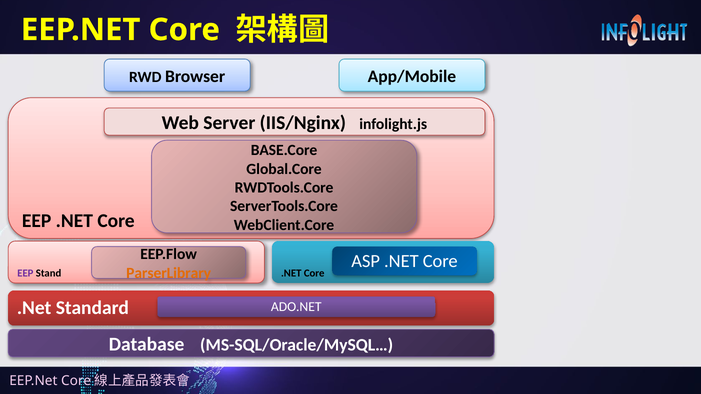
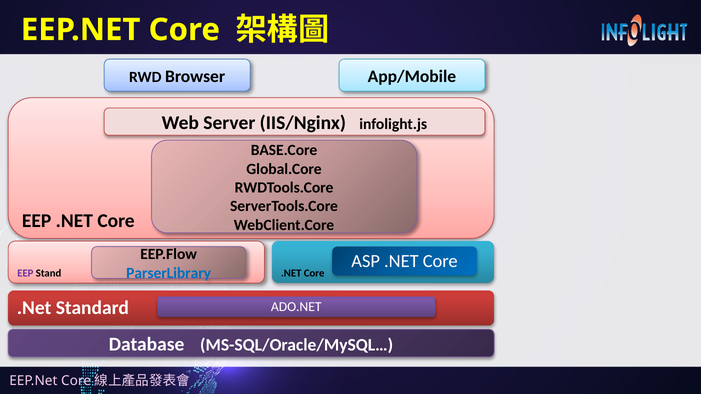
ParserLibrary colour: orange -> blue
